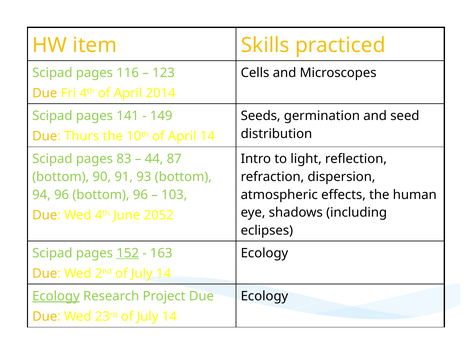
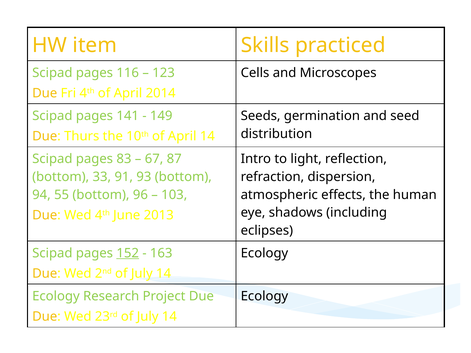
44: 44 -> 67
90: 90 -> 33
94 96: 96 -> 55
2052: 2052 -> 2013
Ecology at (56, 296) underline: present -> none
